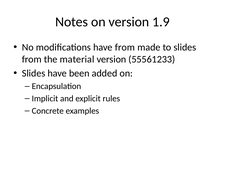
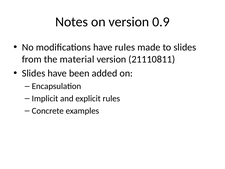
1.9: 1.9 -> 0.9
have from: from -> rules
55561233: 55561233 -> 21110811
